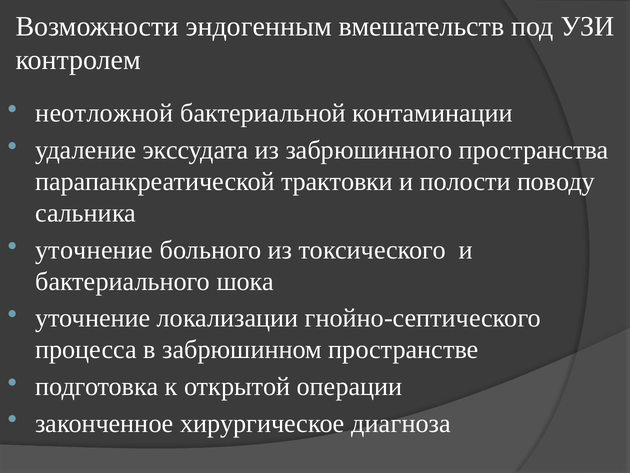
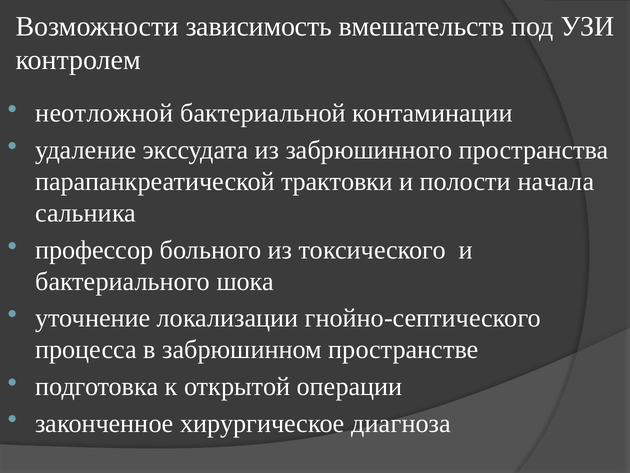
эндогенным: эндогенным -> зависимость
поводу: поводу -> начала
уточнение at (94, 250): уточнение -> профессор
